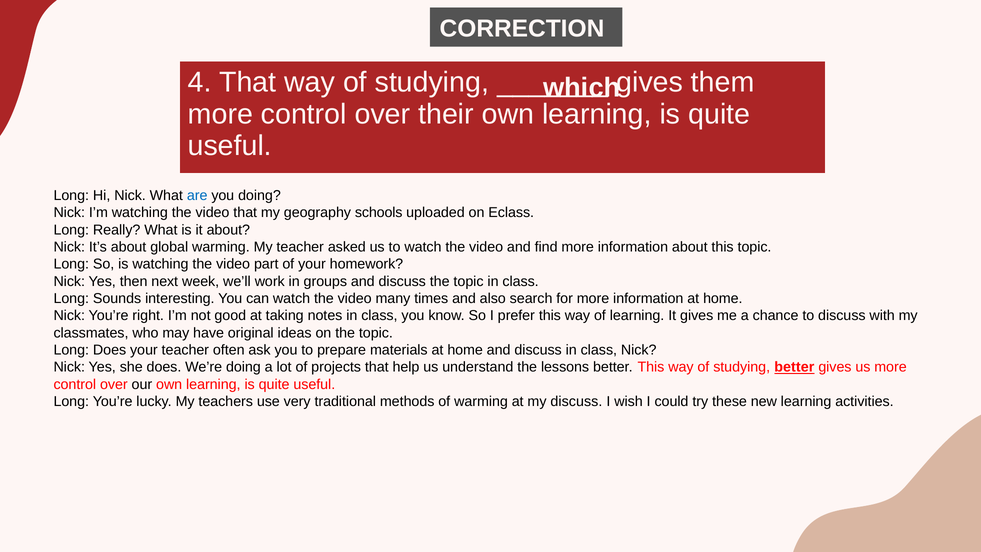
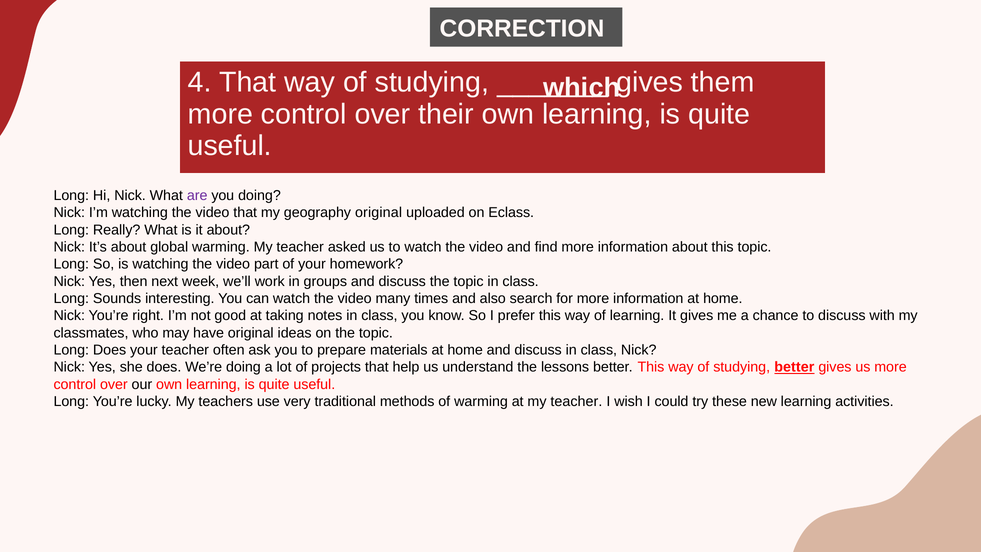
are colour: blue -> purple
geography schools: schools -> original
at my discuss: discuss -> teacher
